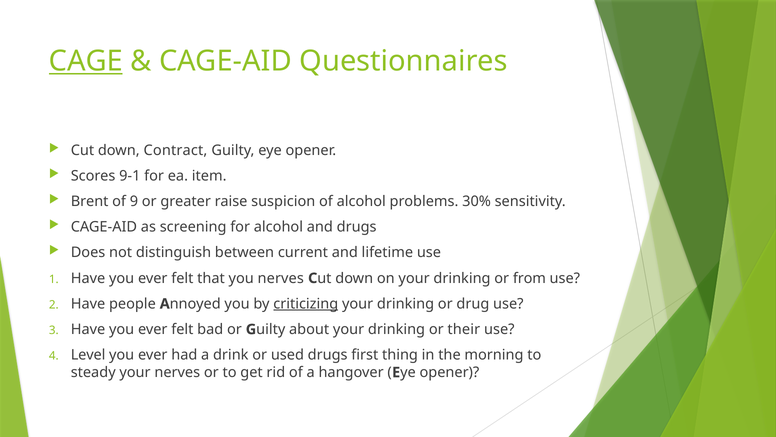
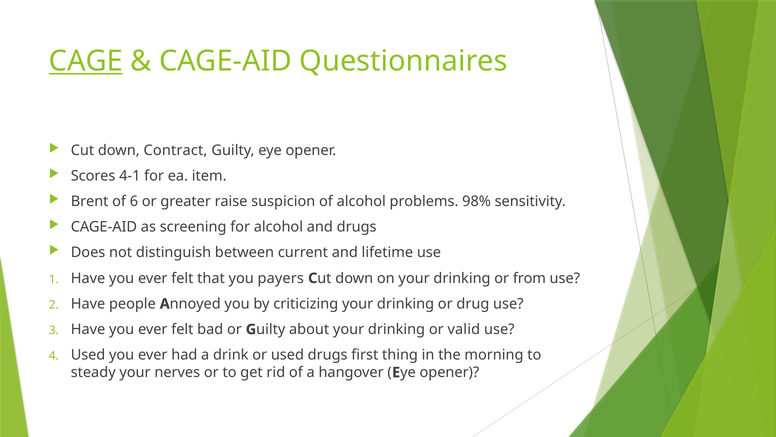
9-1: 9-1 -> 4-1
9: 9 -> 6
30%: 30% -> 98%
you nerves: nerves -> payers
criticizing underline: present -> none
their: their -> valid
Level at (88, 355): Level -> Used
